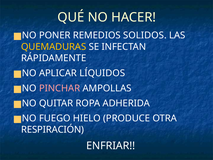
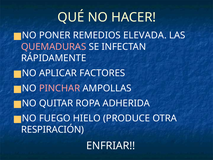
SOLIDOS: SOLIDOS -> ELEVADA
QUEMADURAS colour: yellow -> pink
LÍQUIDOS: LÍQUIDOS -> FACTORES
